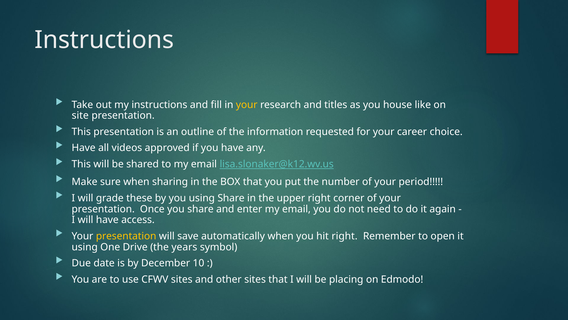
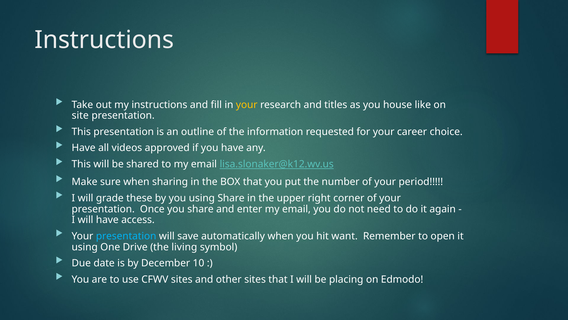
presentation at (126, 236) colour: yellow -> light blue
hit right: right -> want
years: years -> living
